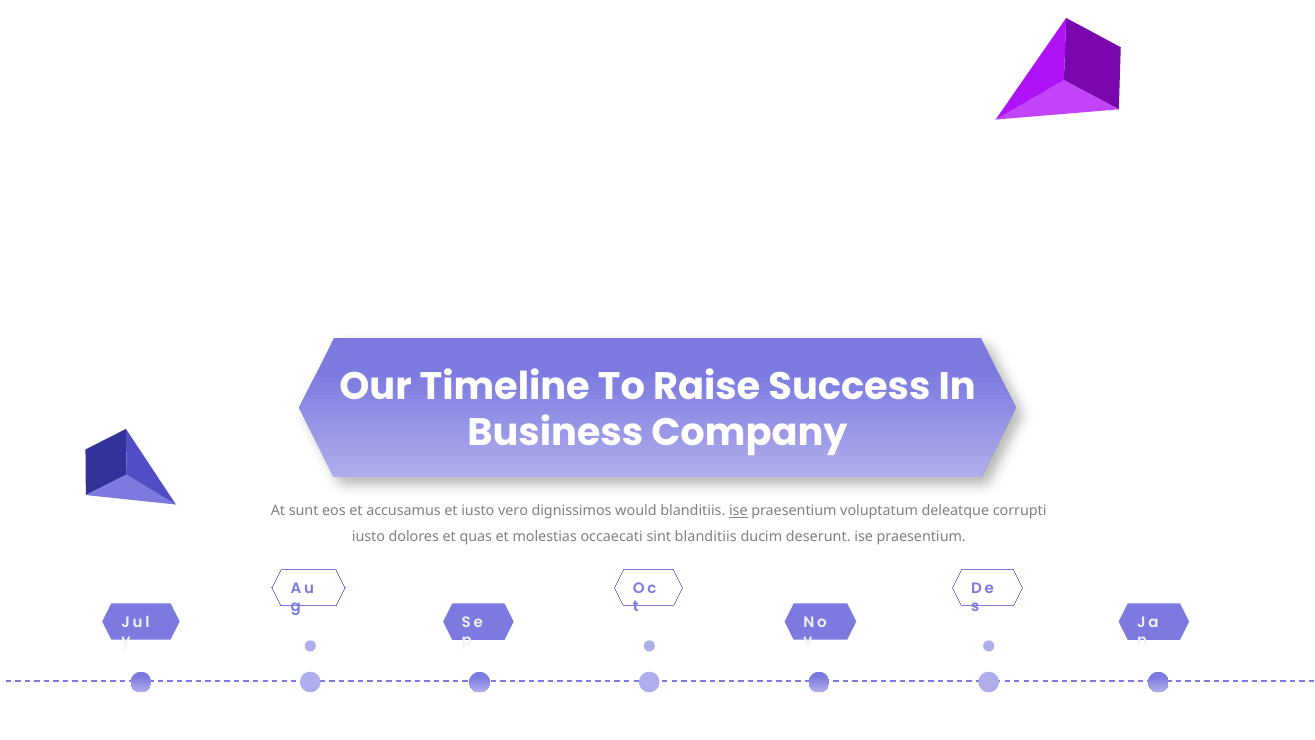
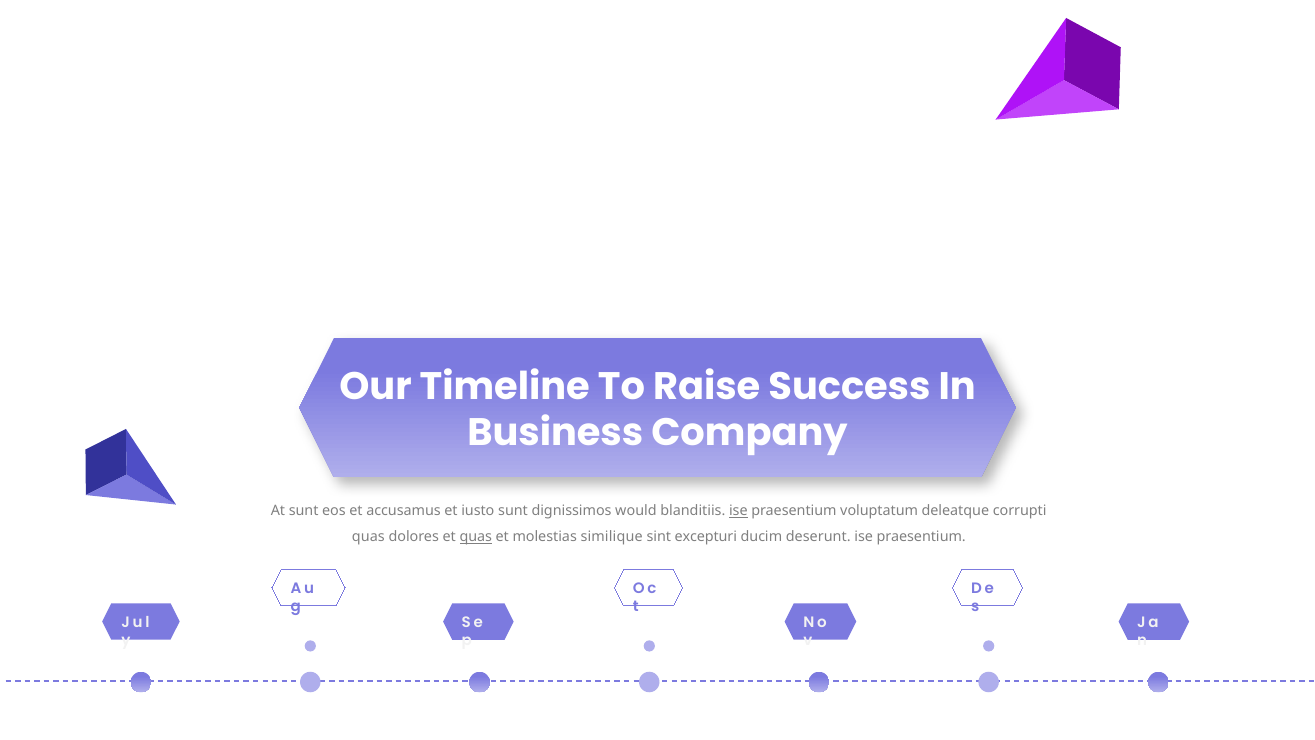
iusto vero: vero -> sunt
iusto at (368, 537): iusto -> quas
quas at (476, 537) underline: none -> present
occaecati: occaecati -> similique
sint blanditiis: blanditiis -> excepturi
